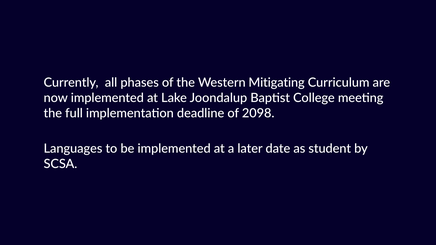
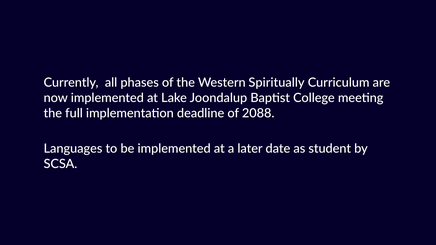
Mitigating: Mitigating -> Spiritually
2098: 2098 -> 2088
